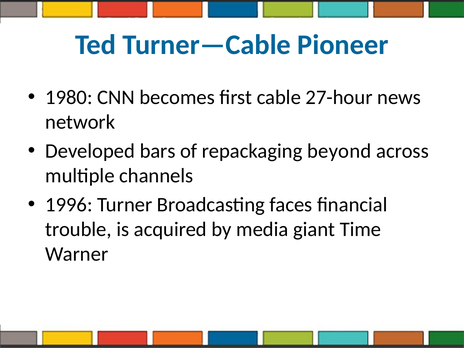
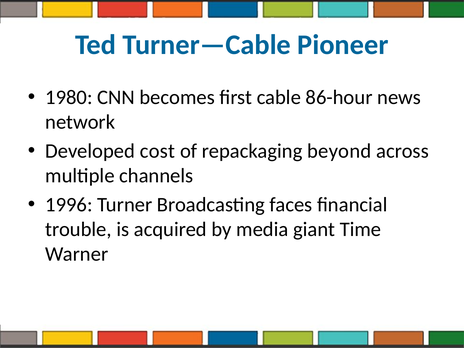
27-hour: 27-hour -> 86-hour
bars: bars -> cost
